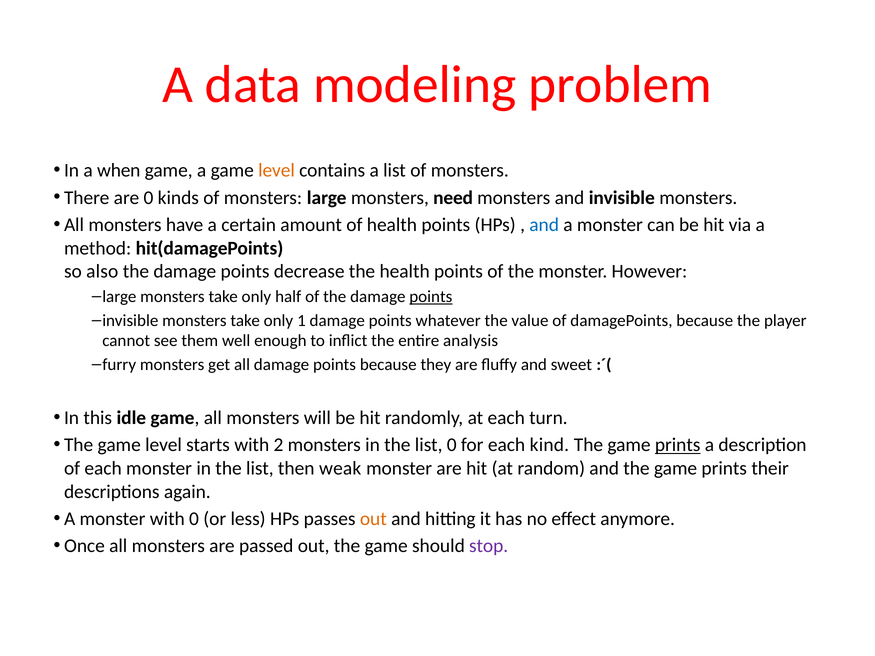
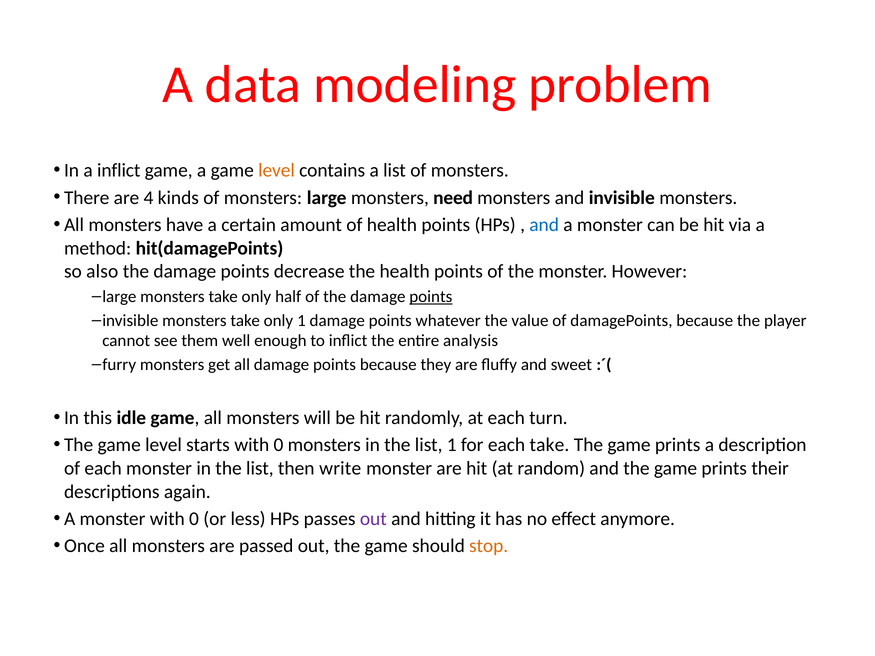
a when: when -> inflict
are 0: 0 -> 4
starts with 2: 2 -> 0
list 0: 0 -> 1
each kind: kind -> take
prints at (678, 445) underline: present -> none
weak: weak -> write
out at (373, 519) colour: orange -> purple
stop colour: purple -> orange
